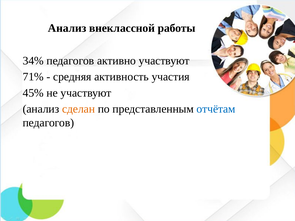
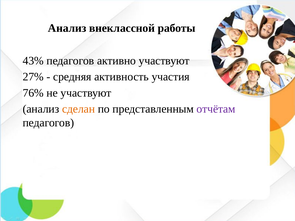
34%: 34% -> 43%
71%: 71% -> 27%
45%: 45% -> 76%
отчётам colour: blue -> purple
